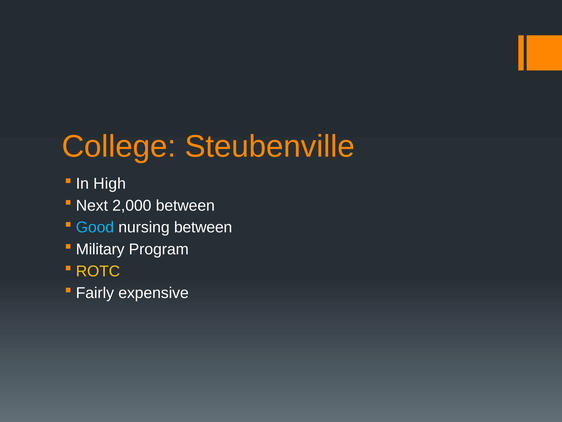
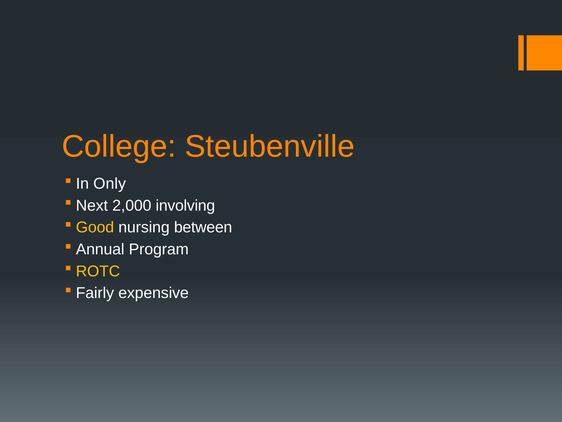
High: High -> Only
2,000 between: between -> involving
Good colour: light blue -> yellow
Military: Military -> Annual
